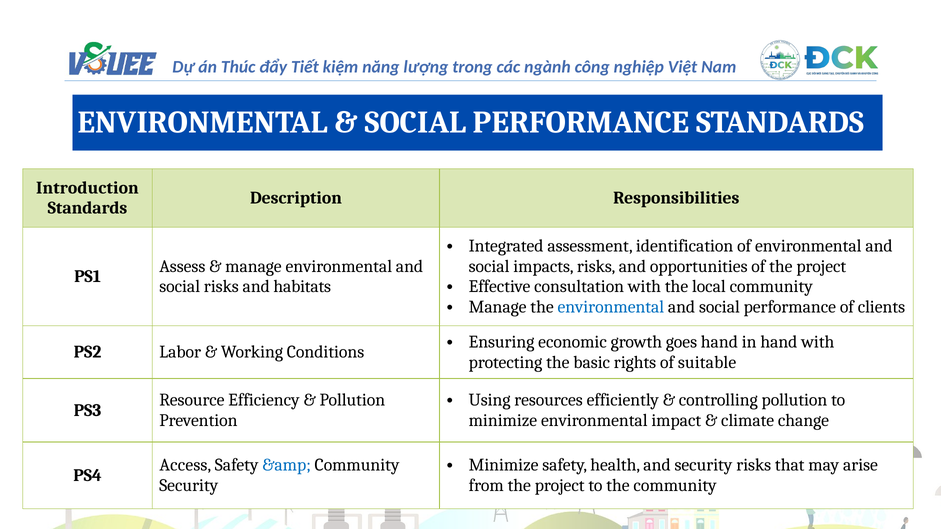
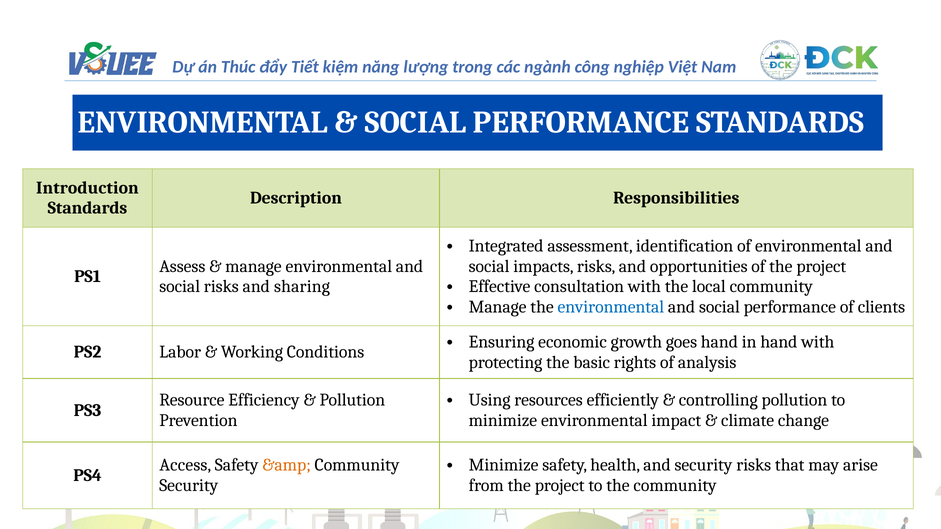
habitats: habitats -> sharing
suitable: suitable -> analysis
&amp colour: blue -> orange
